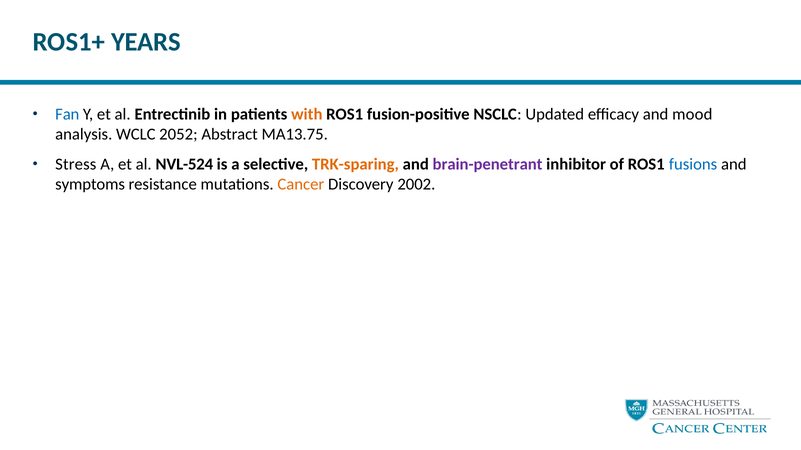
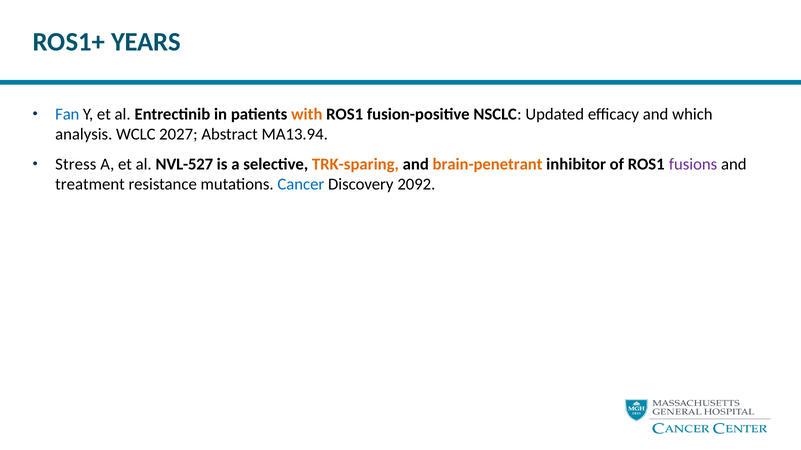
mood: mood -> which
2052: 2052 -> 2027
MA13.75: MA13.75 -> MA13.94
NVL-524: NVL-524 -> NVL-527
brain-penetrant colour: purple -> orange
fusions colour: blue -> purple
symptoms: symptoms -> treatment
Cancer colour: orange -> blue
2002: 2002 -> 2092
